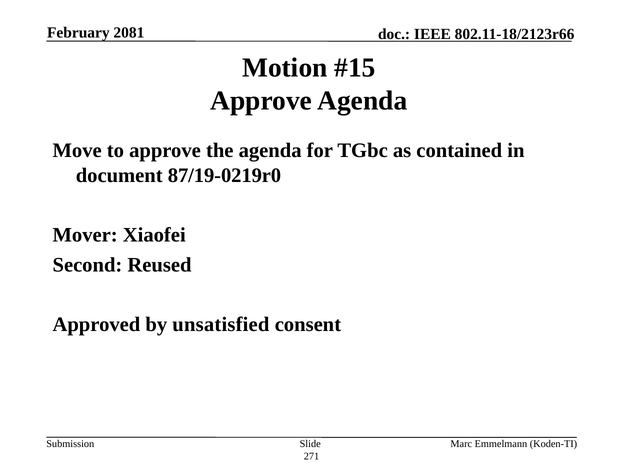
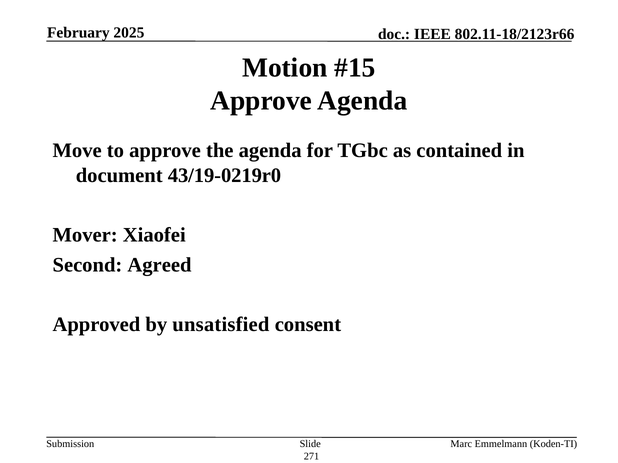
2081: 2081 -> 2025
87/19-0219r0: 87/19-0219r0 -> 43/19-0219r0
Reused: Reused -> Agreed
